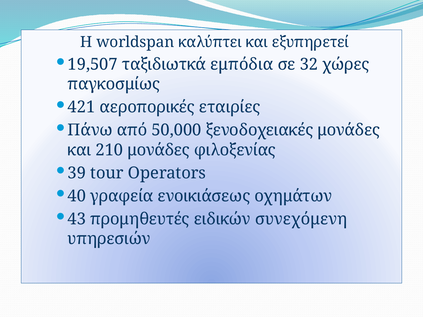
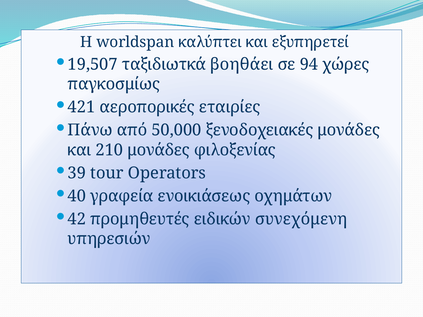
εμπόδια: εμπόδια -> βοηθάει
32: 32 -> 94
43: 43 -> 42
